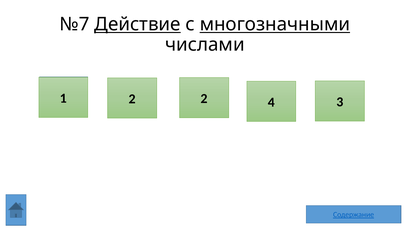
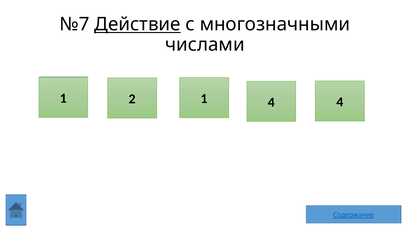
многозначными underline: present -> none
2 2: 2 -> 1
4 3: 3 -> 4
